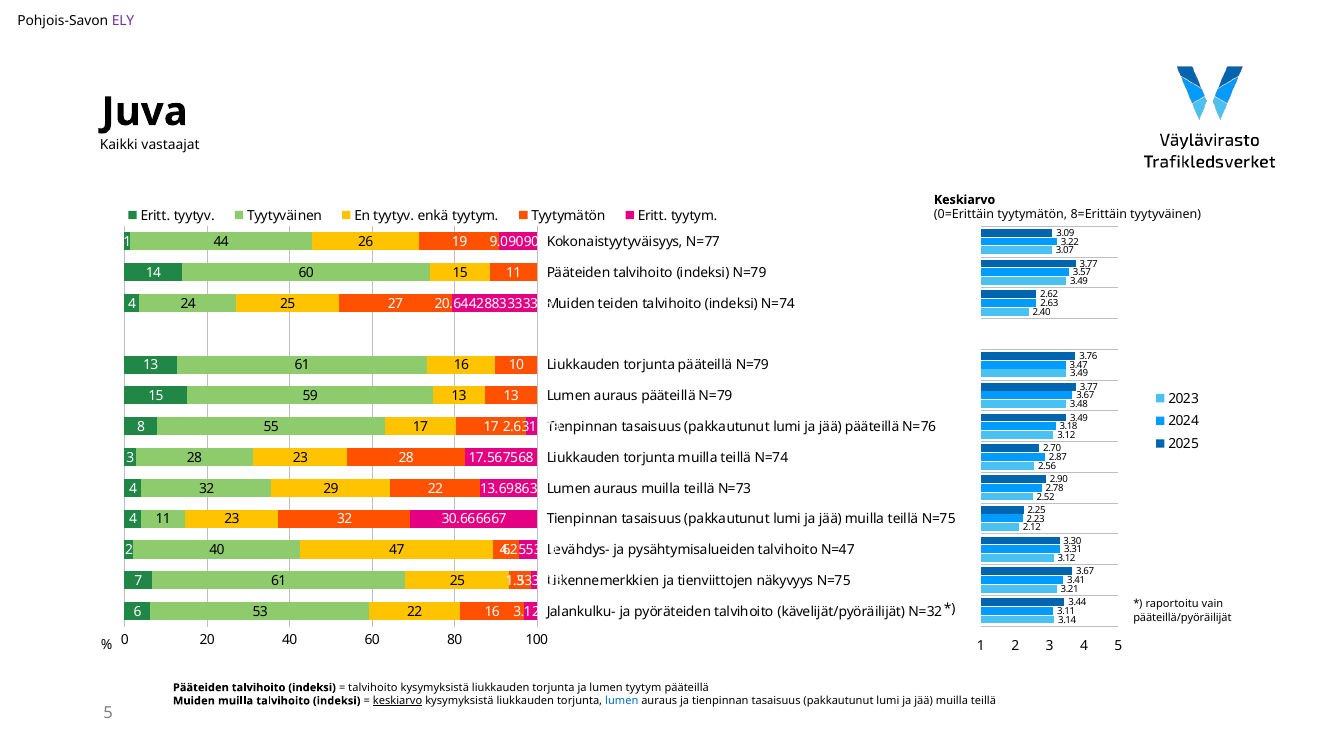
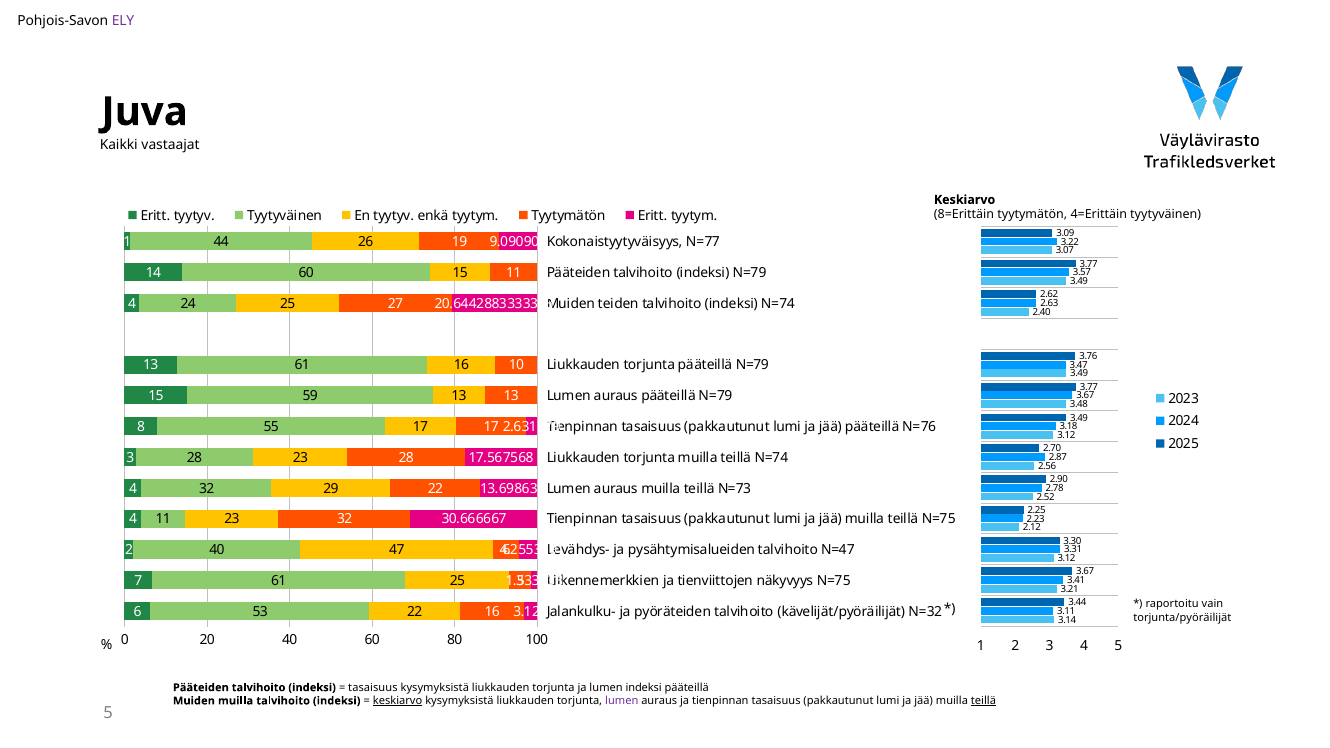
0=Erittäin: 0=Erittäin -> 8=Erittäin
8=Erittäin: 8=Erittäin -> 4=Erittäin
pääteillä/pyöräilijät: pääteillä/pyöräilijät -> torjunta/pyöräilijät
talvihoito at (373, 688): talvihoito -> tasaisuus
lumen tyytym: tyytym -> indeksi
lumen at (622, 701) colour: blue -> purple
teillä at (983, 701) underline: none -> present
